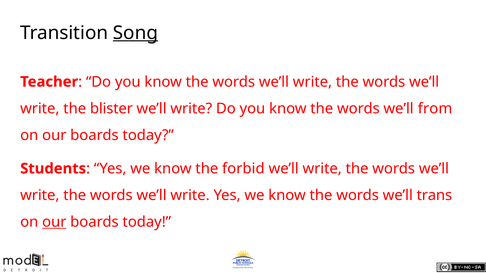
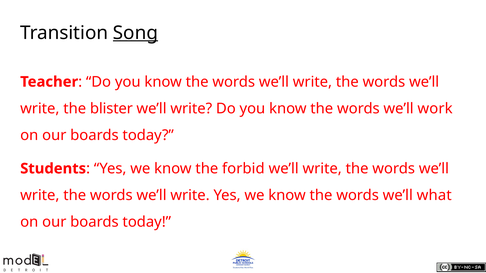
from: from -> work
trans: trans -> what
our at (54, 222) underline: present -> none
